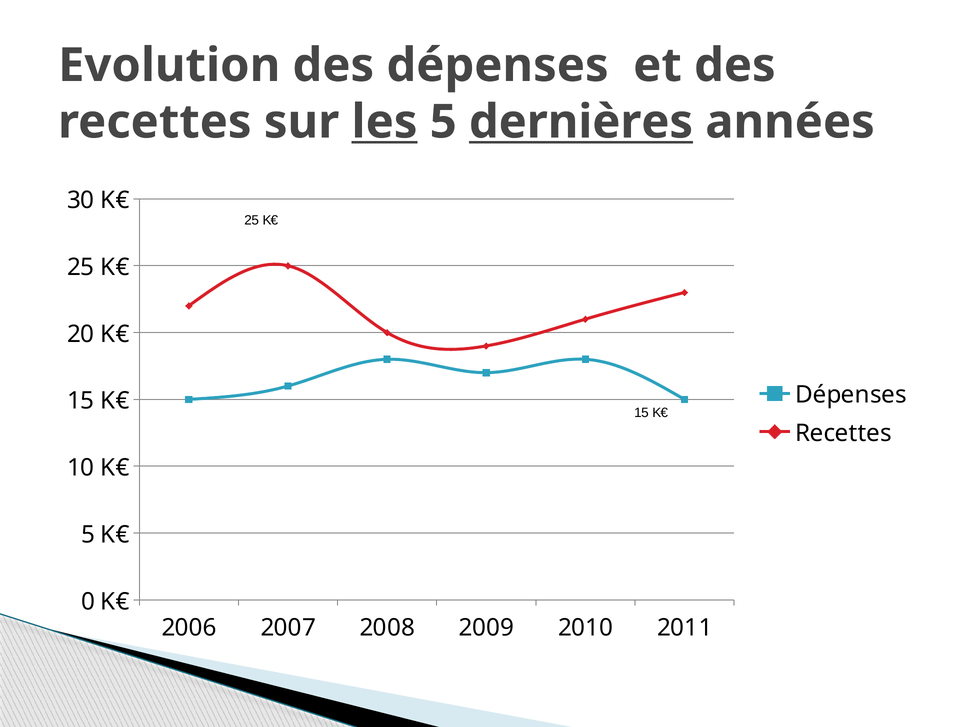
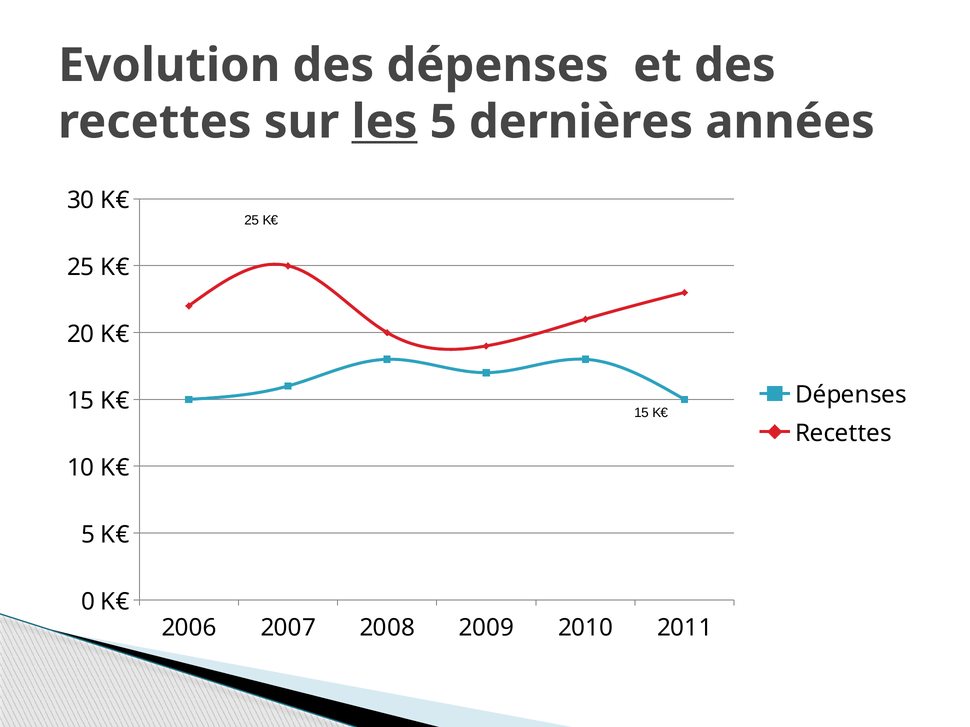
dernières underline: present -> none
